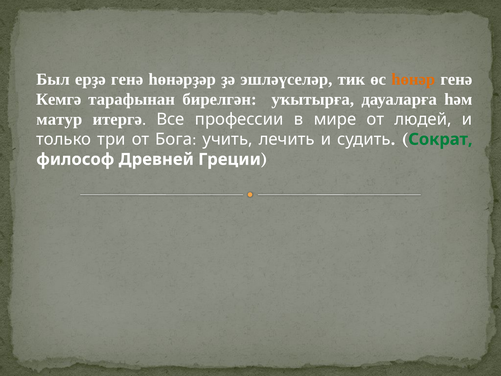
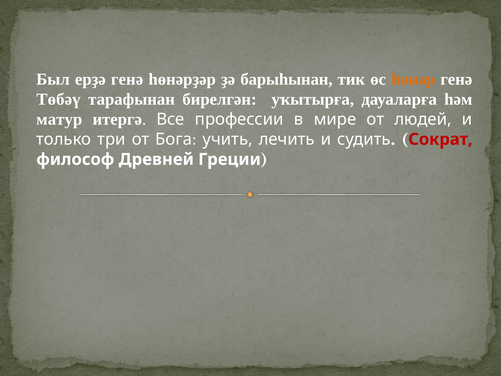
эшләүселәр: эшләүселәр -> барыһынан
Кемгә: Кемгә -> Төбәү
Сократ colour: green -> red
